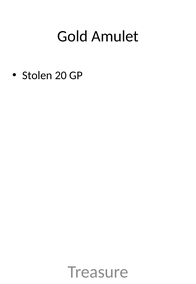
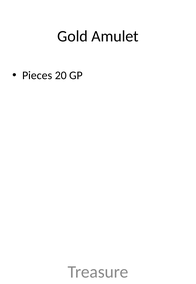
Stolen: Stolen -> Pieces
